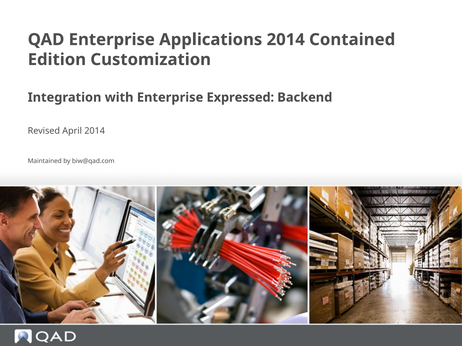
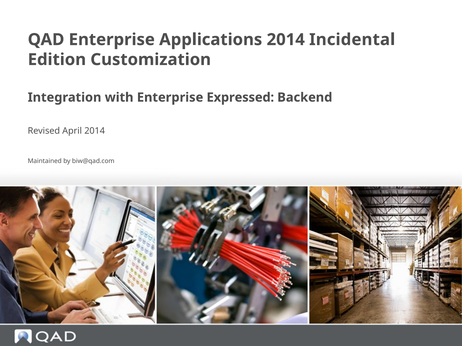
Contained: Contained -> Incidental
